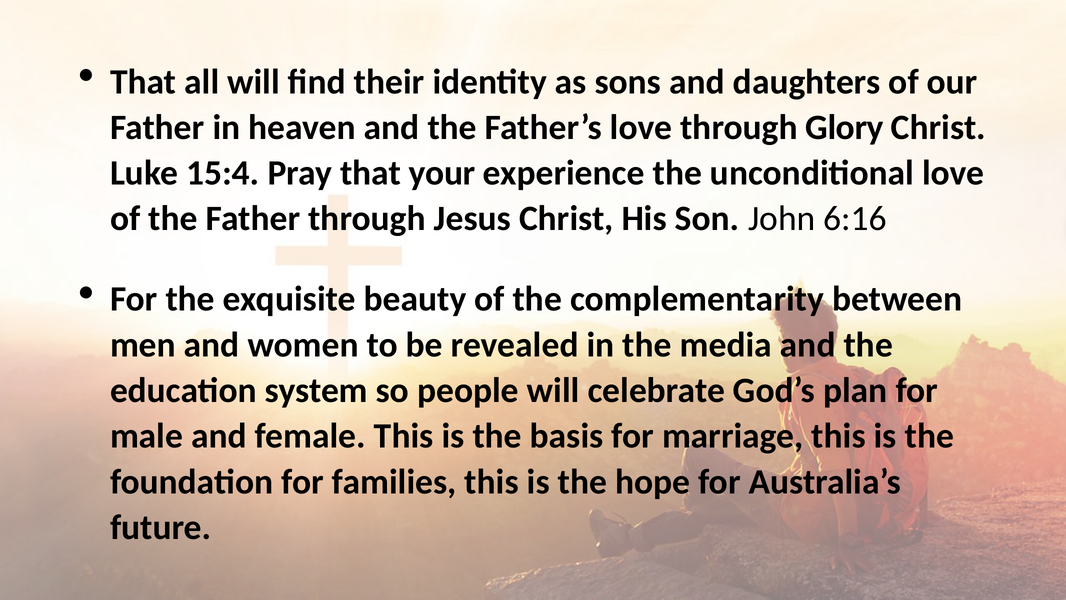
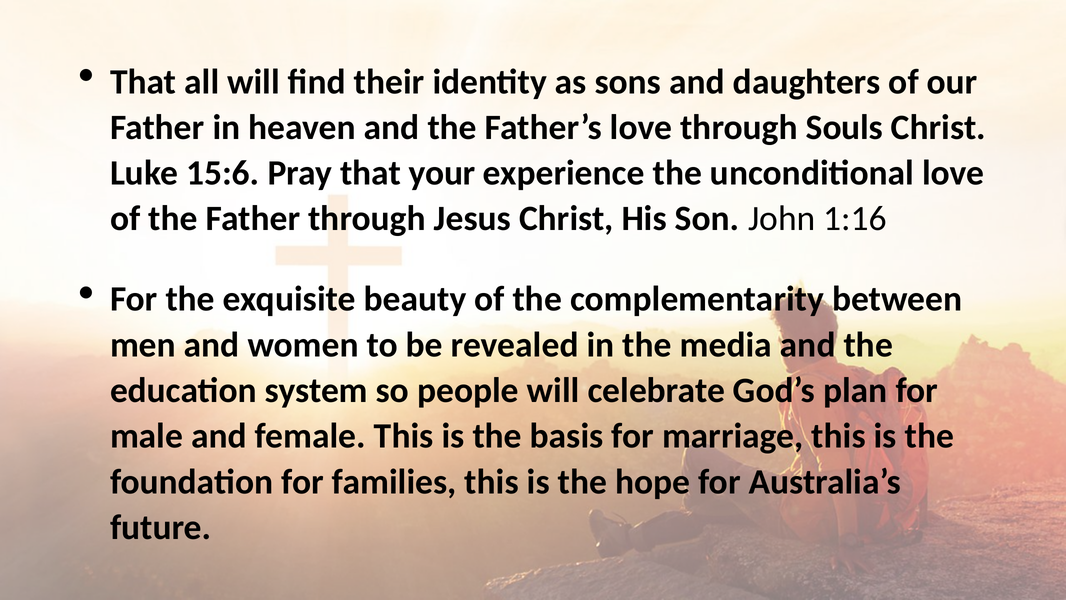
Glory: Glory -> Souls
15:4: 15:4 -> 15:6
6:16: 6:16 -> 1:16
